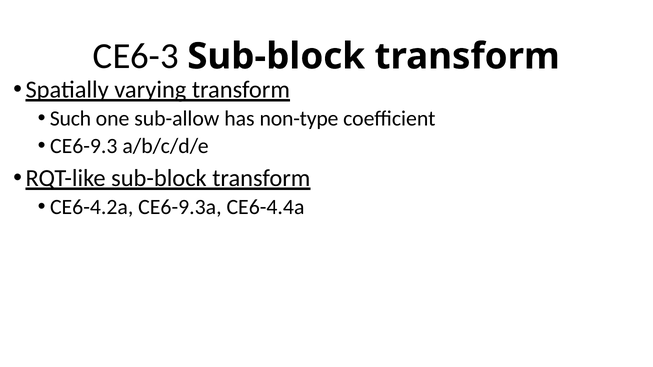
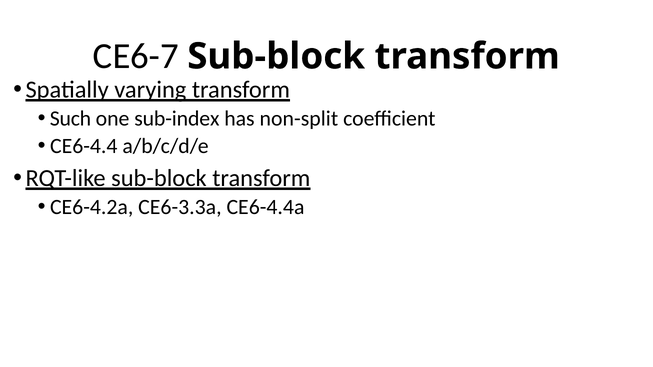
CE6-3: CE6-3 -> CE6-7
sub-allow: sub-allow -> sub-index
non-type: non-type -> non-split
CE6-9.3: CE6-9.3 -> CE6-4.4
CE6-9.3a: CE6-9.3a -> CE6-3.3a
